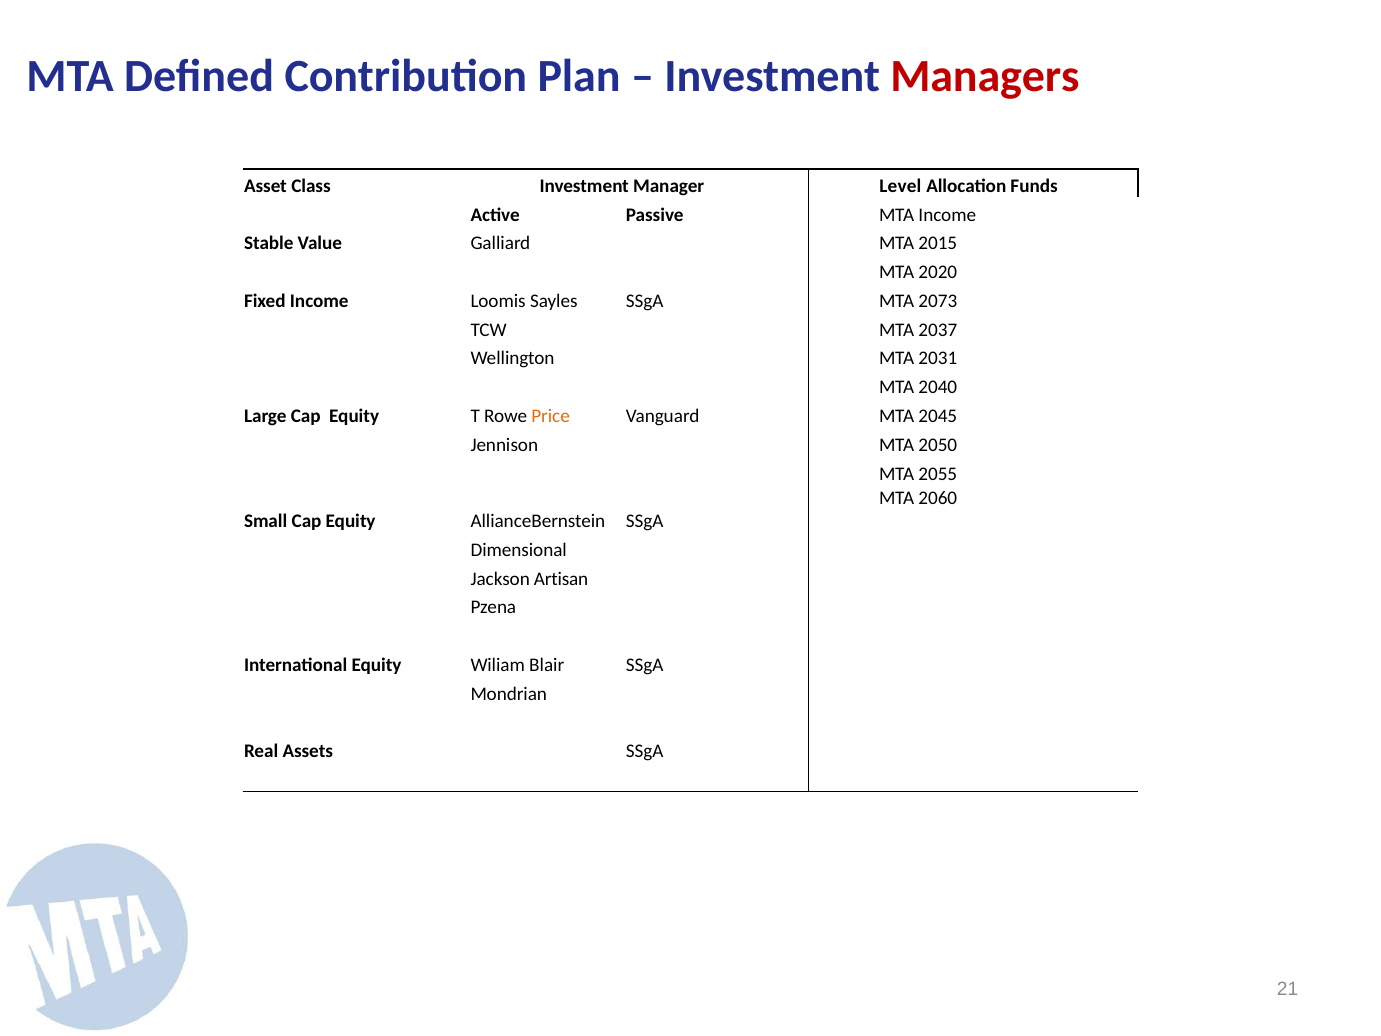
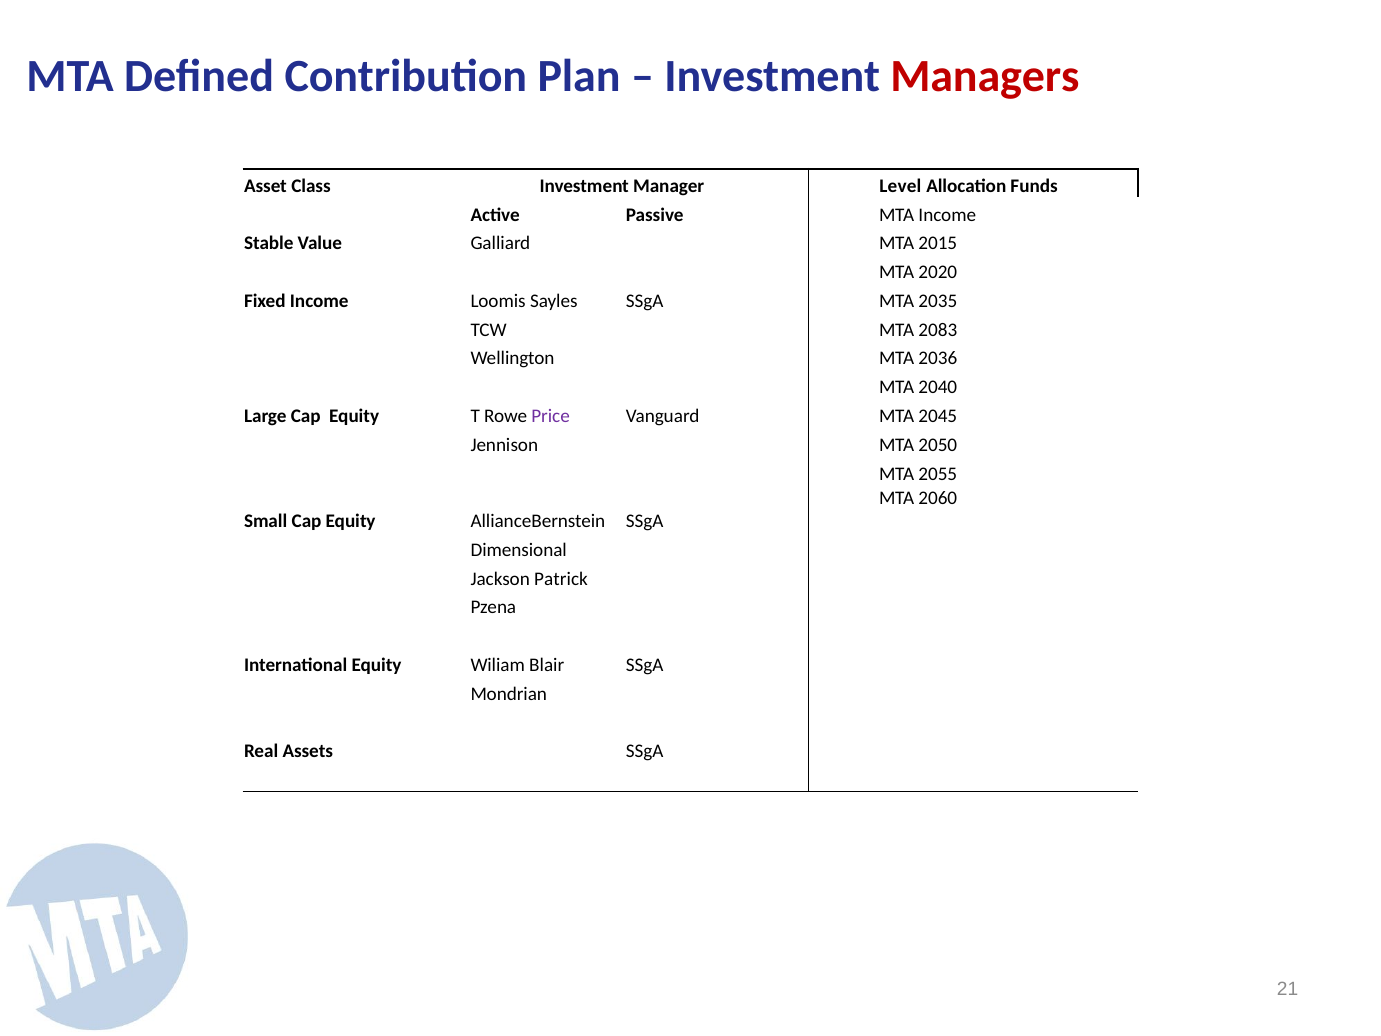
2073: 2073 -> 2035
2037: 2037 -> 2083
2031: 2031 -> 2036
Price colour: orange -> purple
Artisan: Artisan -> Patrick
